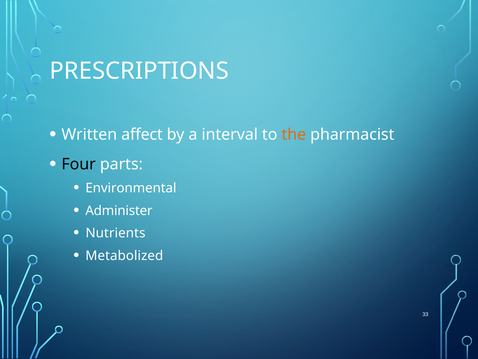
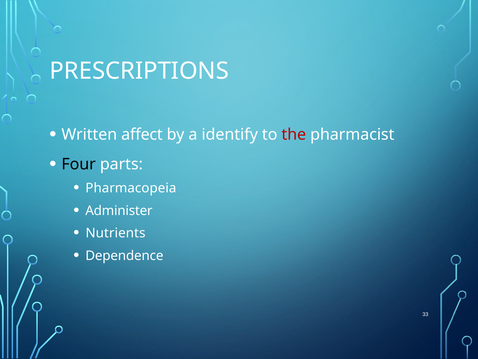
interval: interval -> identify
the colour: orange -> red
Environmental: Environmental -> Pharmacopeia
Metabolized: Metabolized -> Dependence
